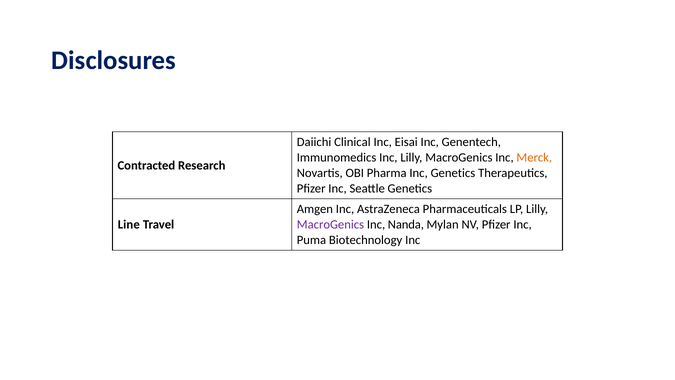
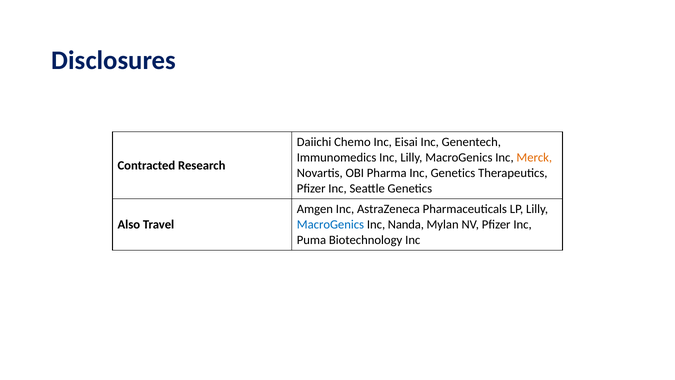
Clinical: Clinical -> Chemo
Line: Line -> Also
MacroGenics at (330, 224) colour: purple -> blue
